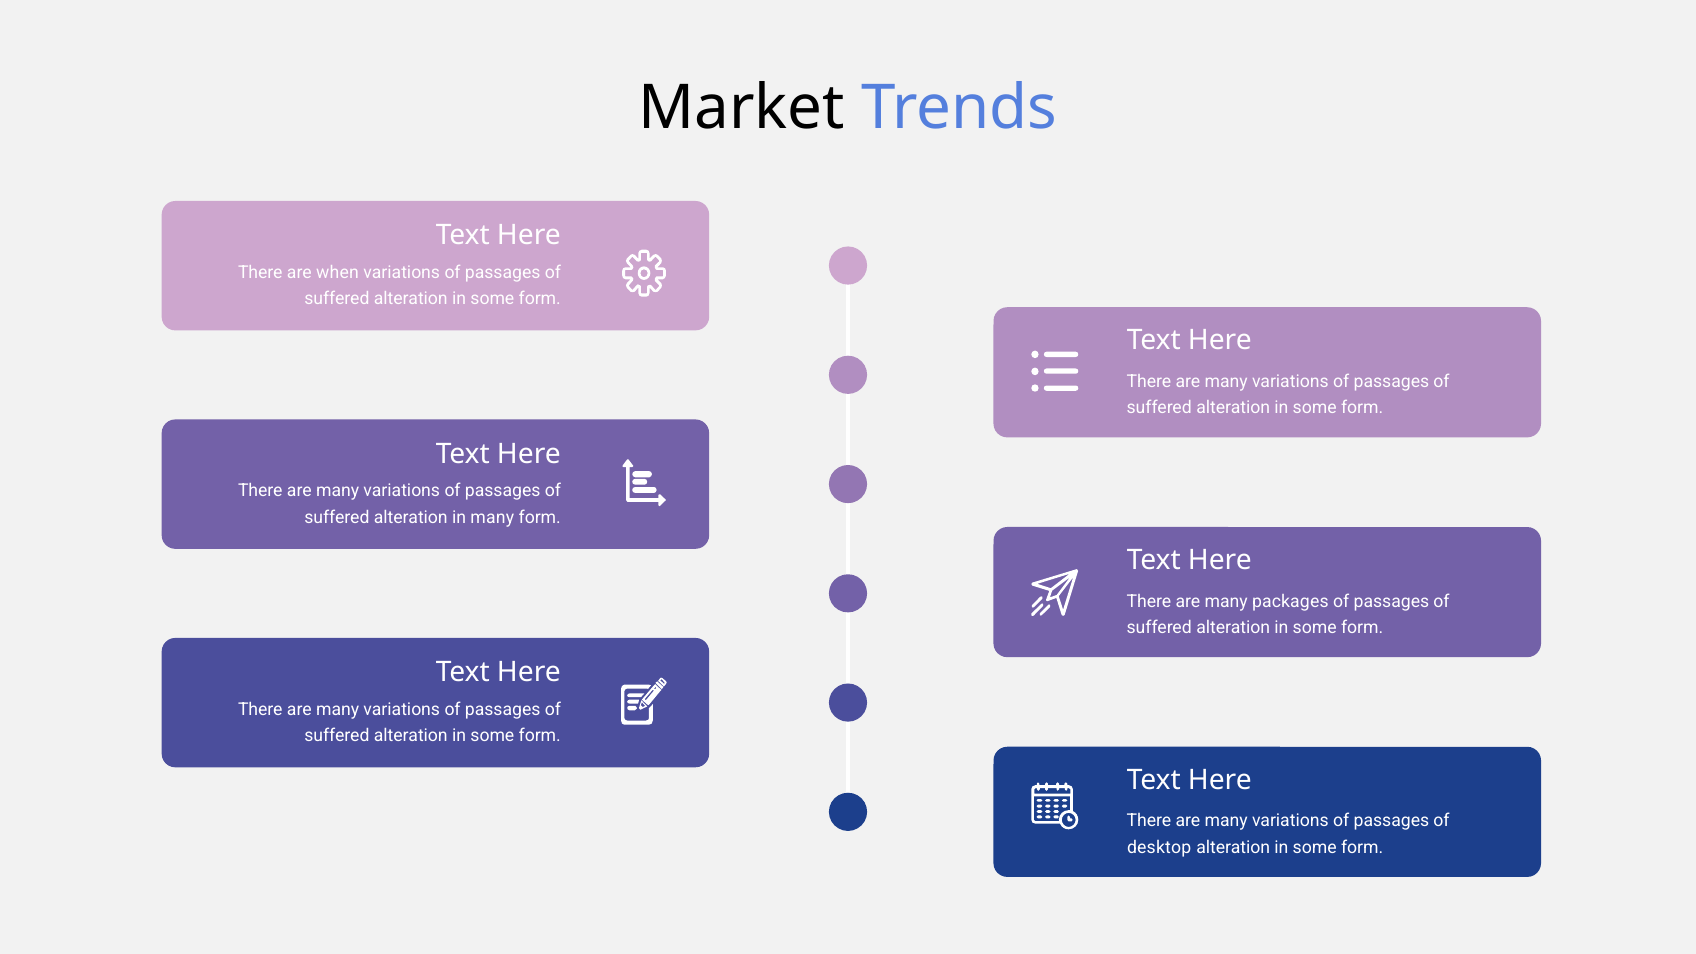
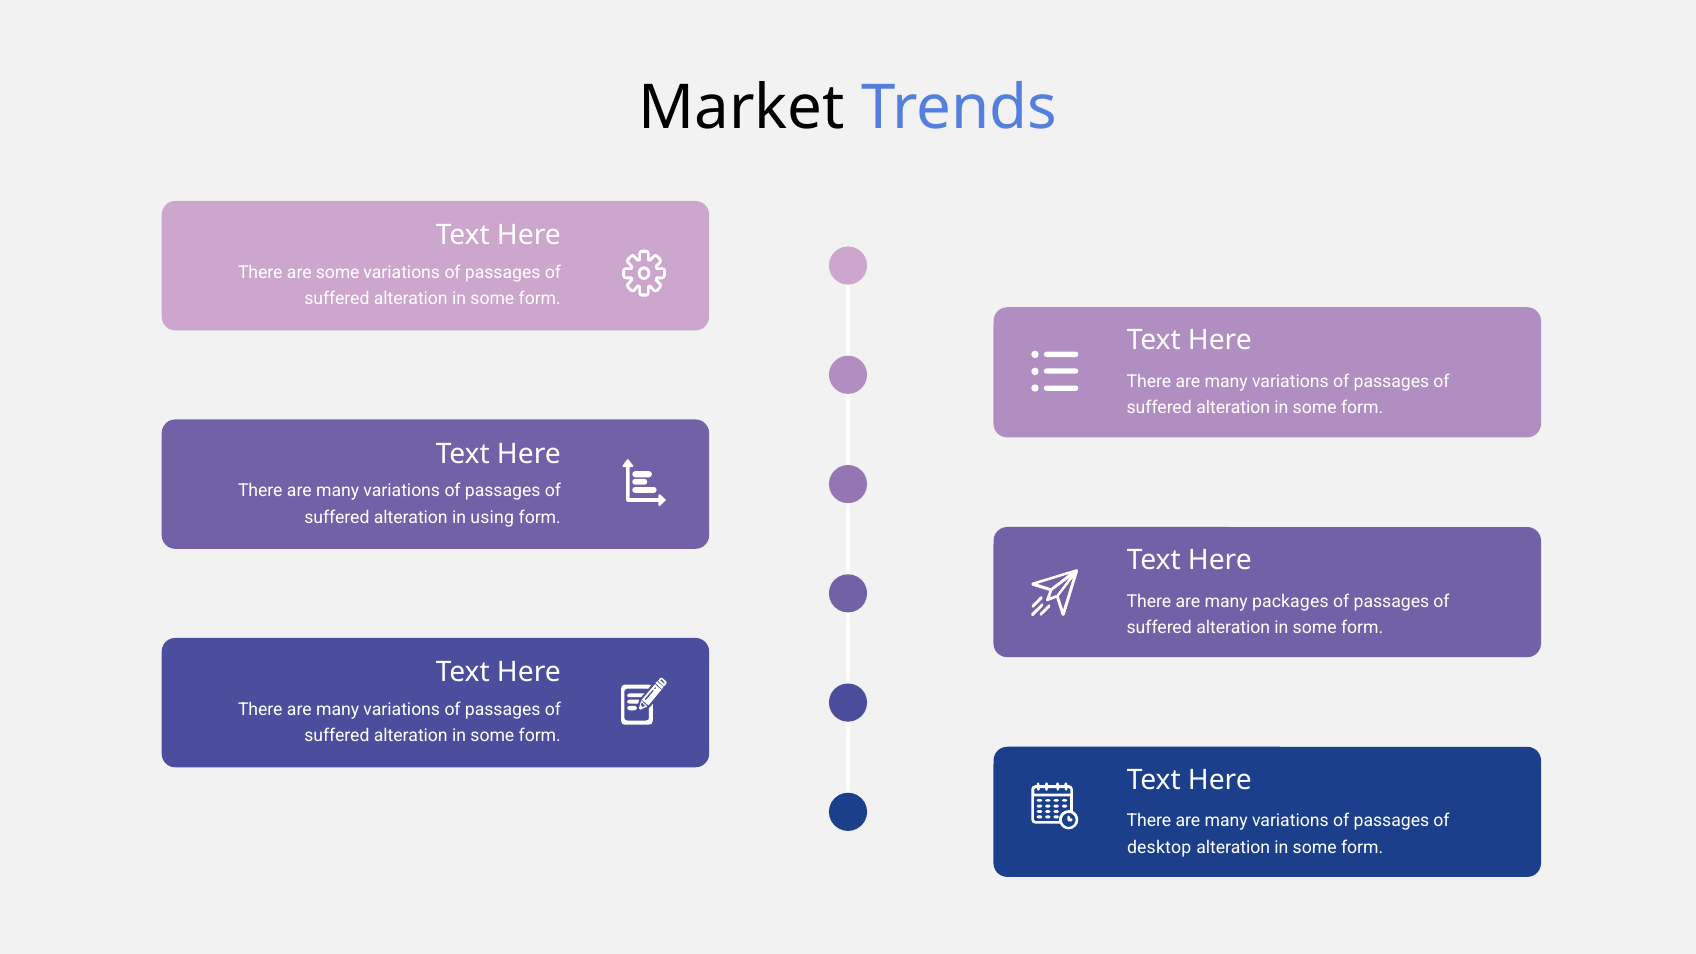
are when: when -> some
in many: many -> using
